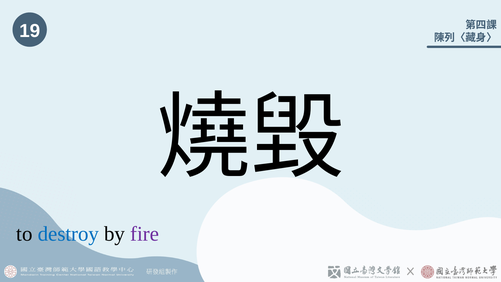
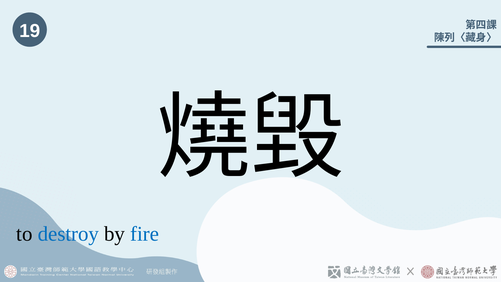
fire colour: purple -> blue
